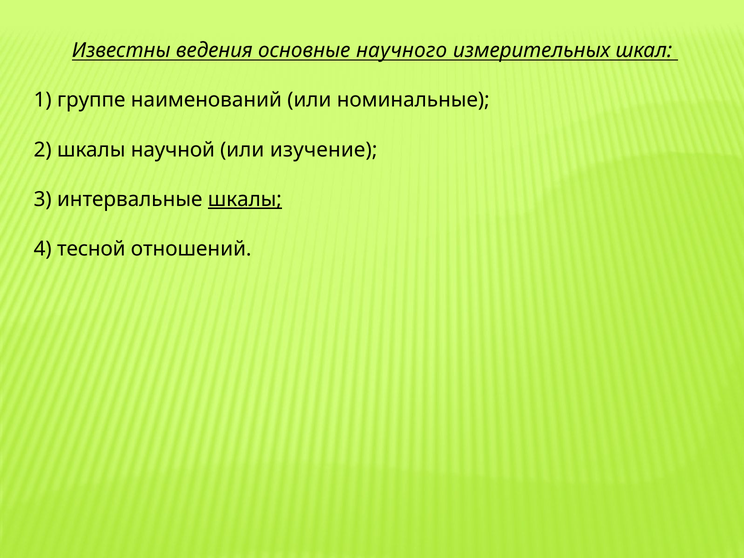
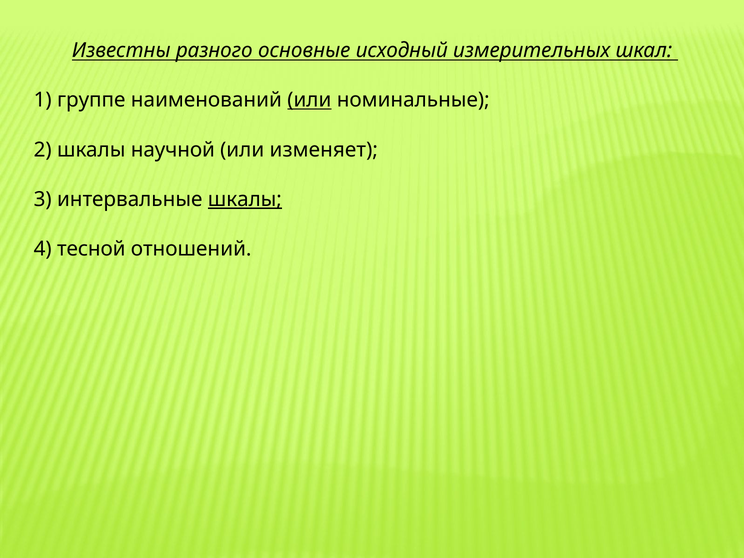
ведения: ведения -> разного
научного: научного -> исходный
или at (309, 100) underline: none -> present
изучение: изучение -> изменяет
